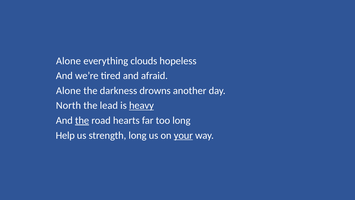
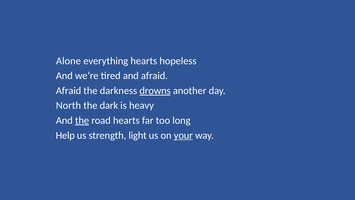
everything clouds: clouds -> hearts
Alone at (68, 91): Alone -> Afraid
drowns underline: none -> present
lead: lead -> dark
heavy underline: present -> none
strength long: long -> light
